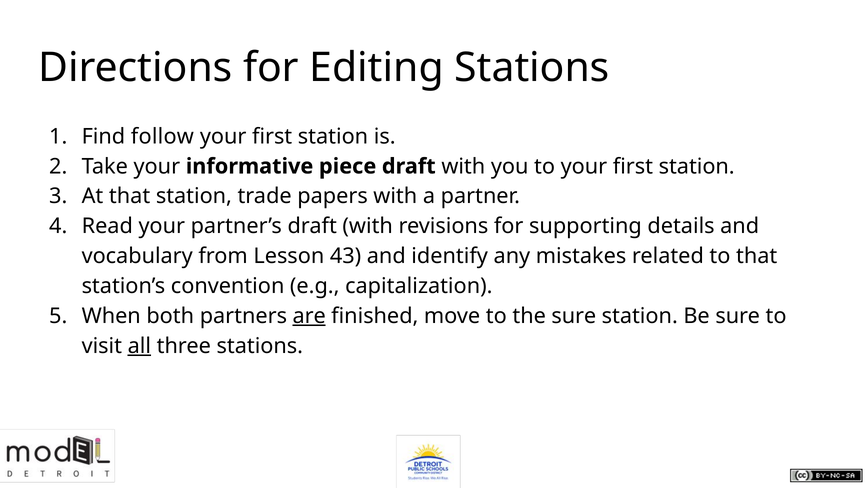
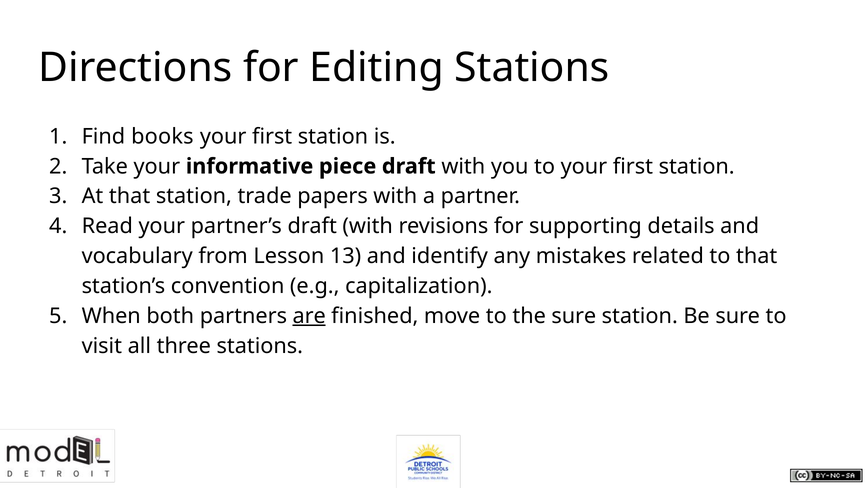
follow: follow -> books
43: 43 -> 13
all underline: present -> none
